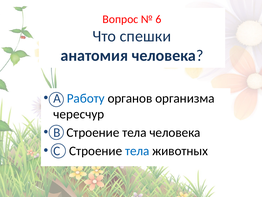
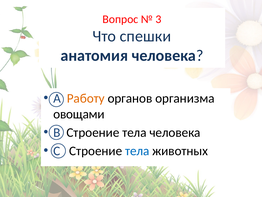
6: 6 -> 3
Работу colour: blue -> orange
чересчур: чересчур -> овощами
